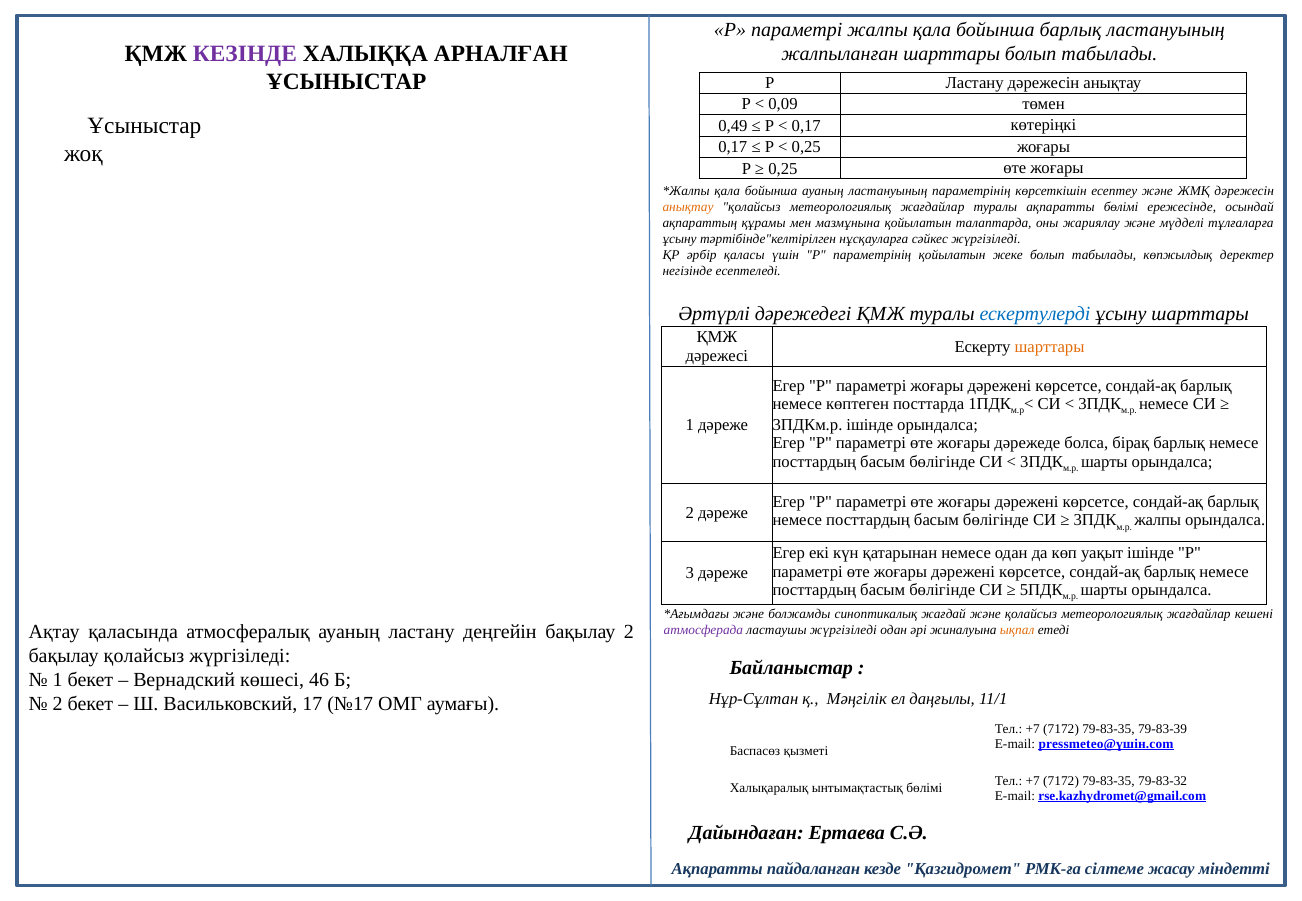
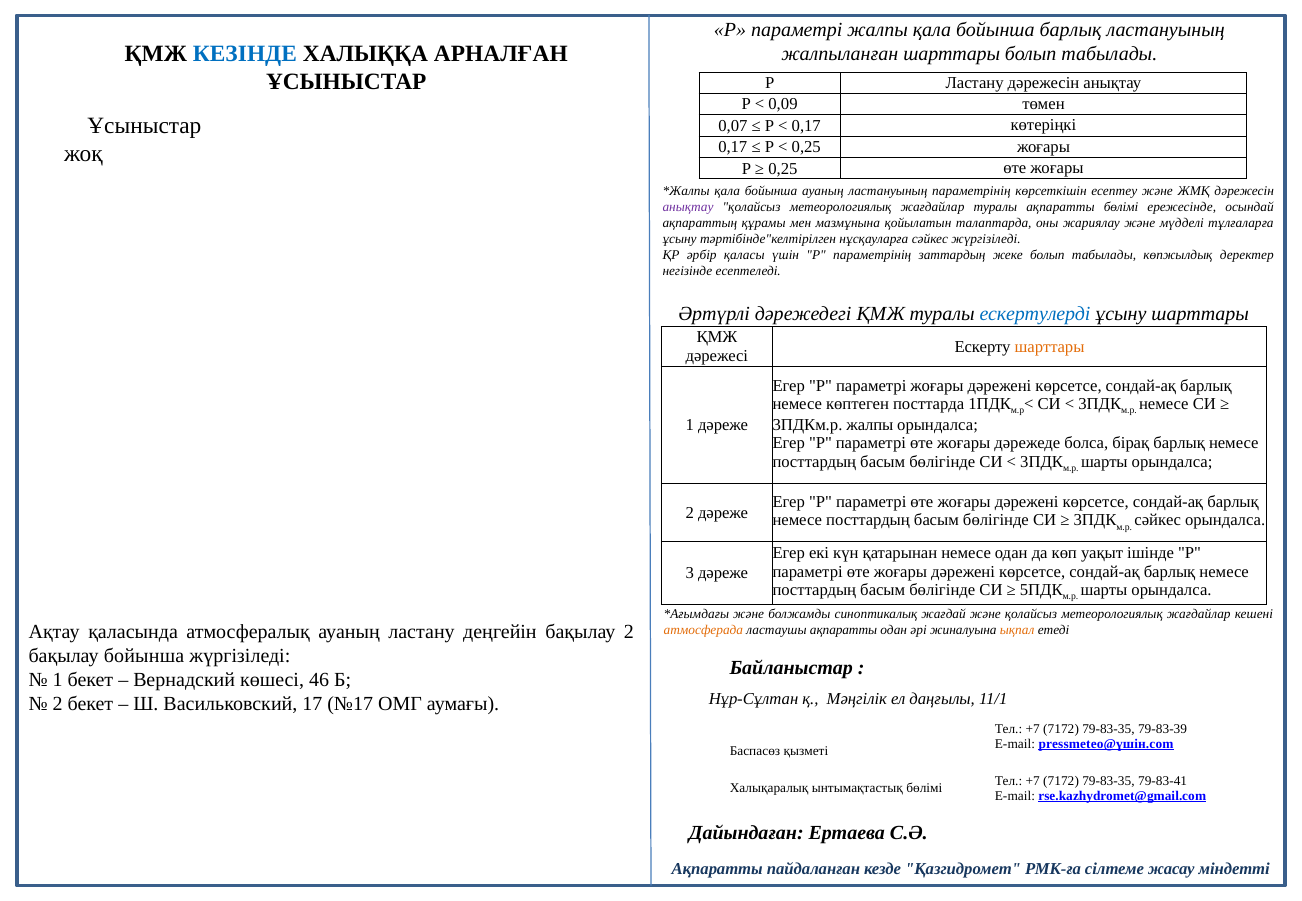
КЕЗІНДЕ colour: purple -> blue
0,49: 0,49 -> 0,07
анықтау at (688, 207) colour: orange -> purple
параметрінің қойылатын: қойылатын -> заттардың
3ПДКм.р ішінде: ішінде -> жалпы
жалпы at (1158, 521): жалпы -> сәйкес
атмосферада colour: purple -> orange
ластаушы жүргізіледі: жүргізіледі -> ақпаратты
бақылау қолайсыз: қолайсыз -> бойынша
79-83-32: 79-83-32 -> 79-83-41
